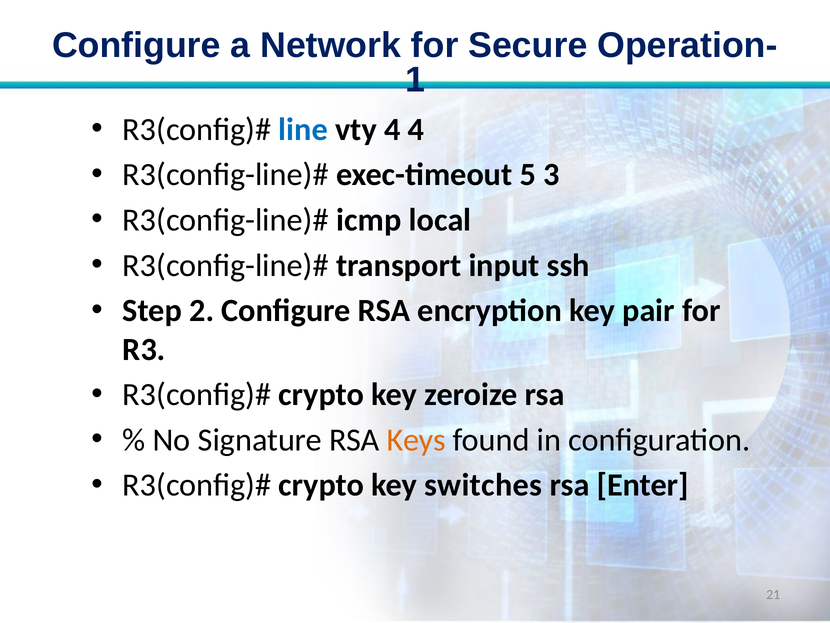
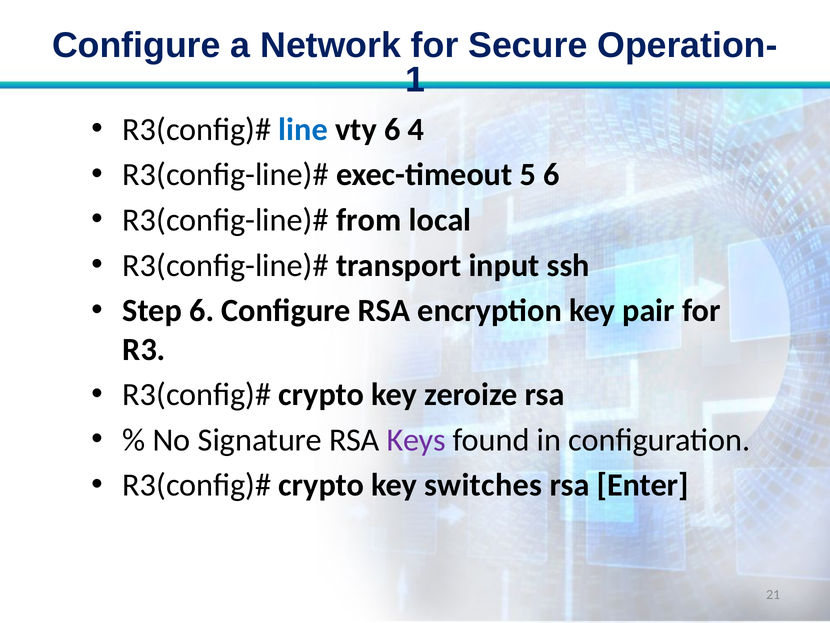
vty 4: 4 -> 6
5 3: 3 -> 6
icmp: icmp -> from
Step 2: 2 -> 6
Keys colour: orange -> purple
